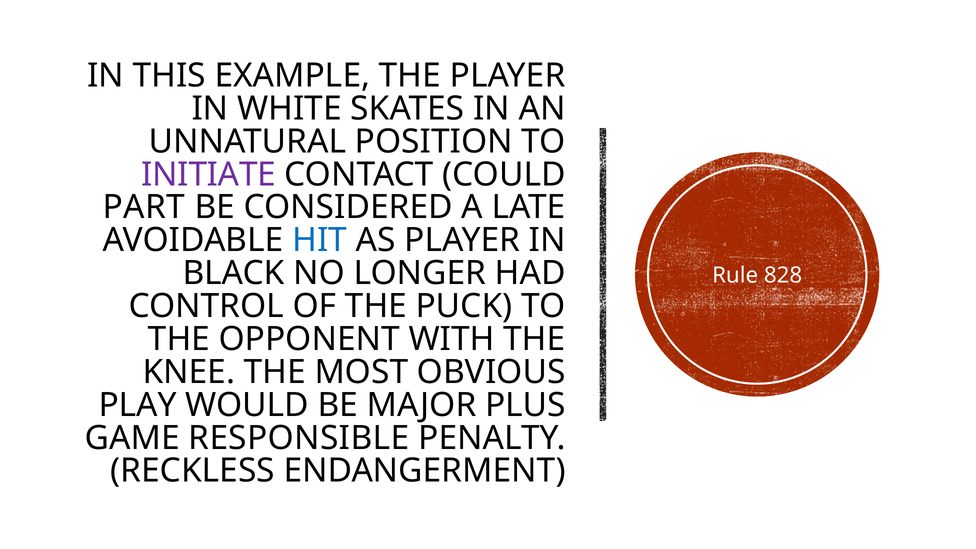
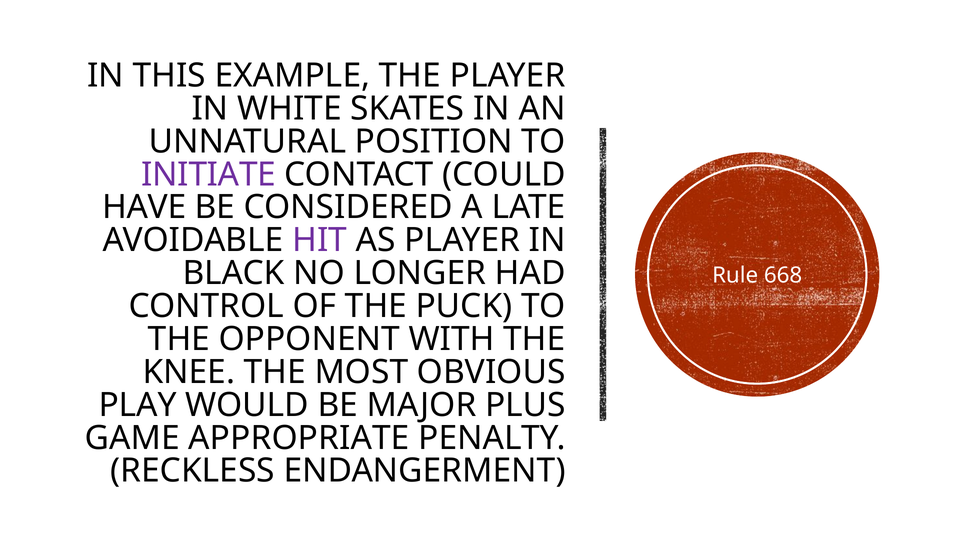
PART: PART -> HAVE
HIT colour: blue -> purple
828: 828 -> 668
RESPONSIBLE: RESPONSIBLE -> APPROPRIATE
